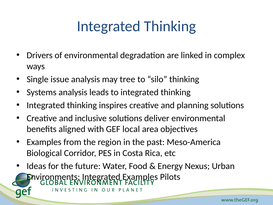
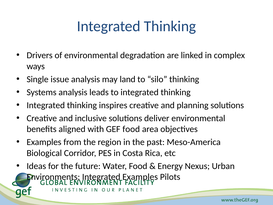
tree: tree -> land
GEF local: local -> food
